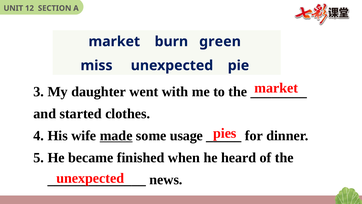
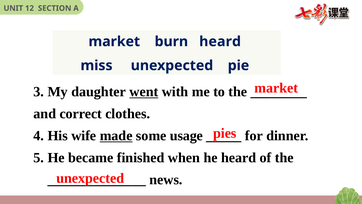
burn green: green -> heard
went underline: none -> present
started: started -> correct
